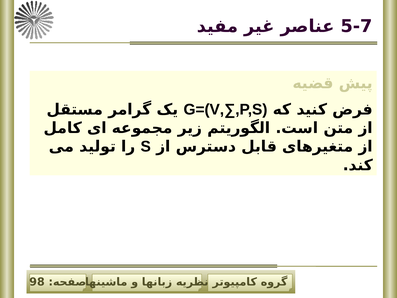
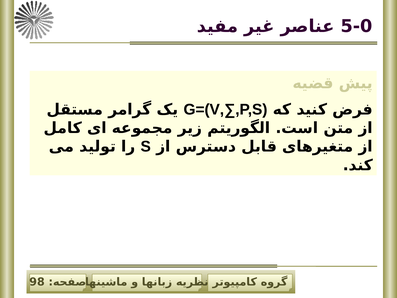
5-7: 5-7 -> 5-0
